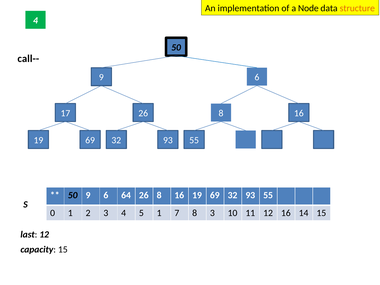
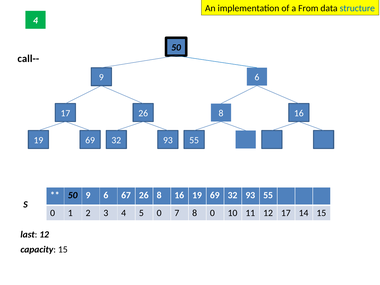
Node: Node -> From
structure colour: orange -> blue
64: 64 -> 67
5 1: 1 -> 0
8 3: 3 -> 0
12 16: 16 -> 17
